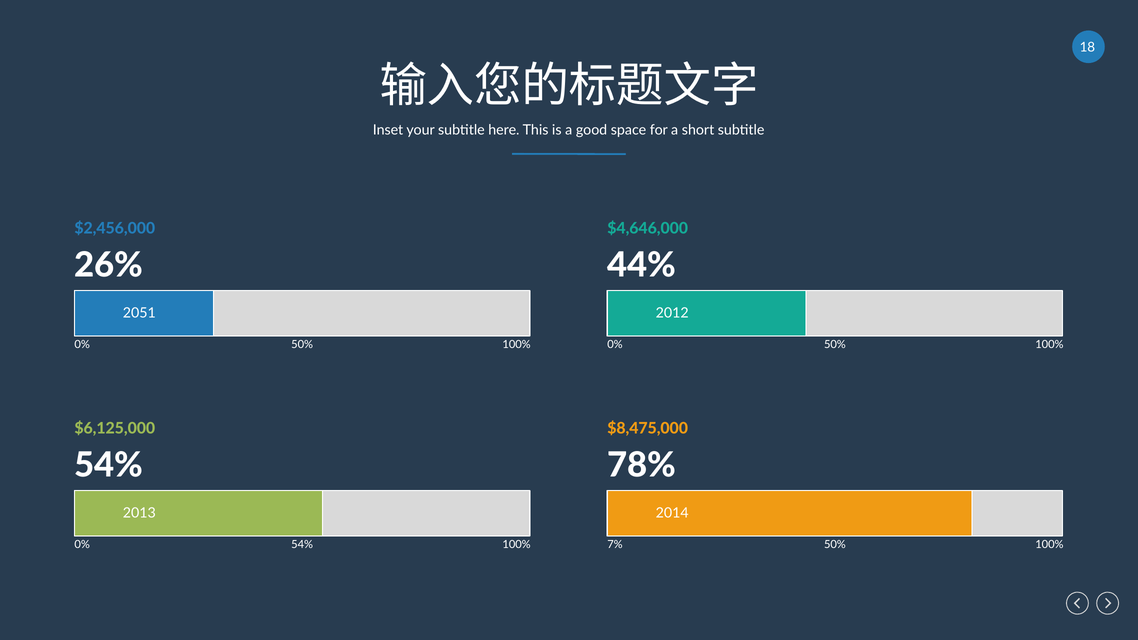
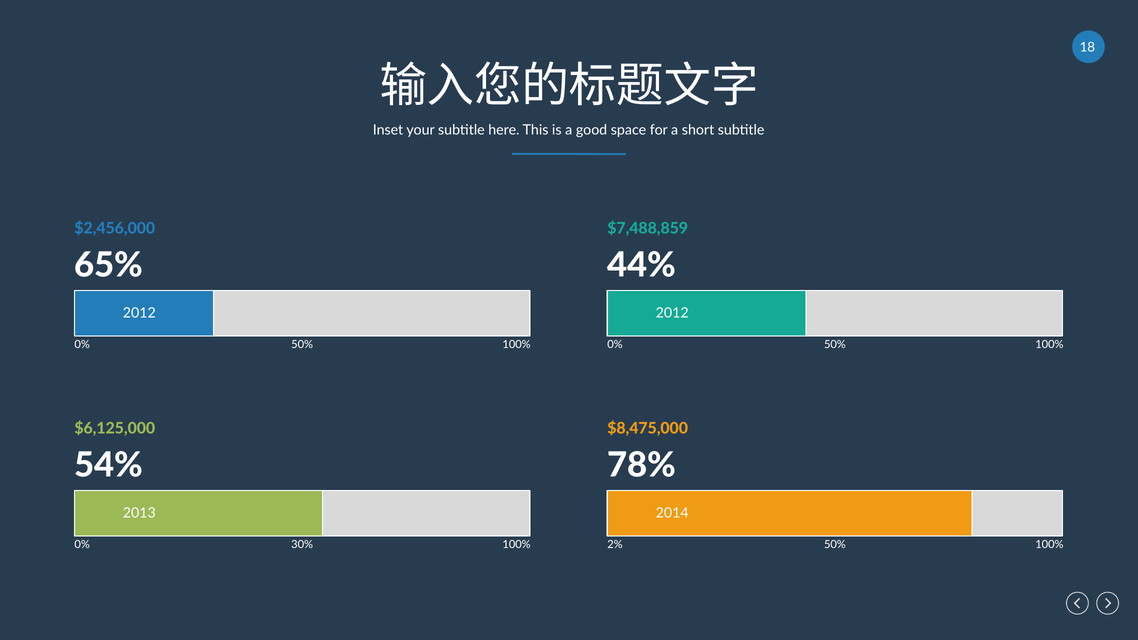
$4,646,000: $4,646,000 -> $7,488,859
26%: 26% -> 65%
2051 at (139, 313): 2051 -> 2012
54% at (302, 545): 54% -> 30%
7%: 7% -> 2%
